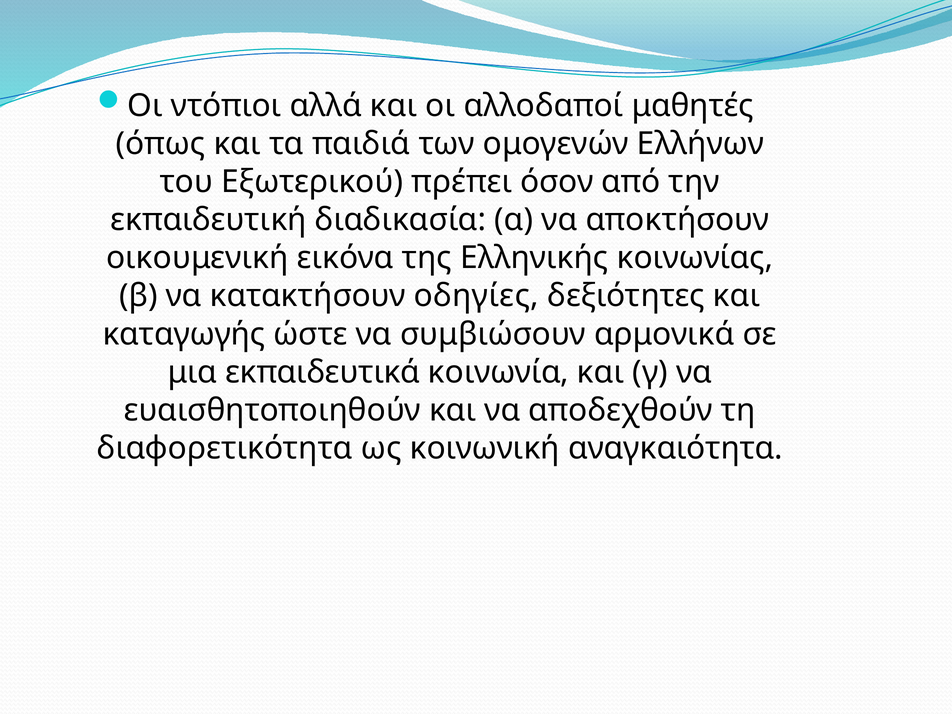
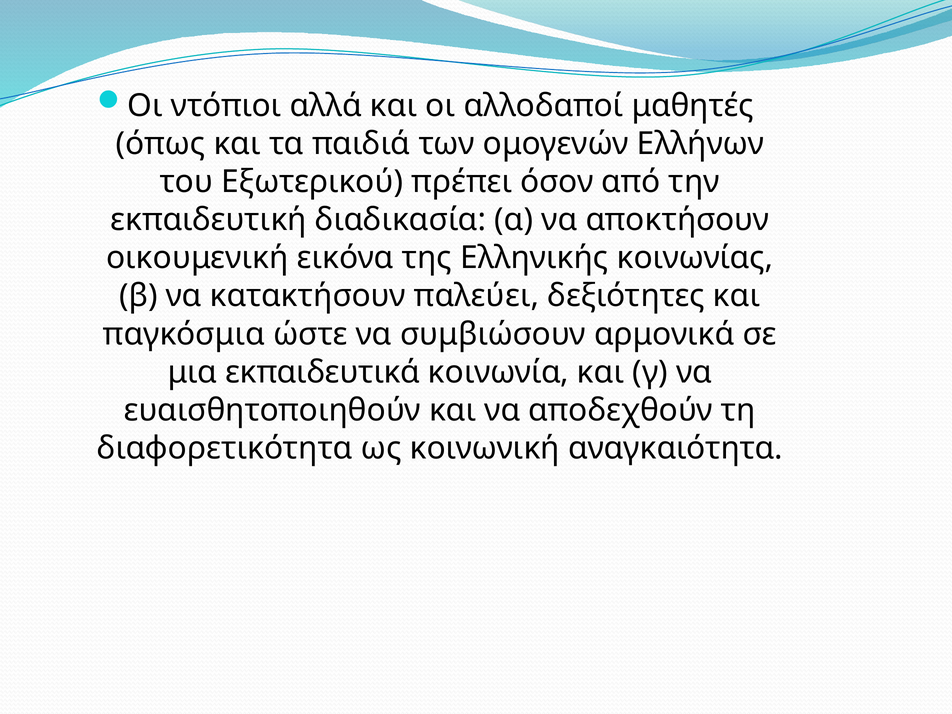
οδηγίες: οδηγίες -> παλεύει
καταγωγής: καταγωγής -> παγκόσμια
